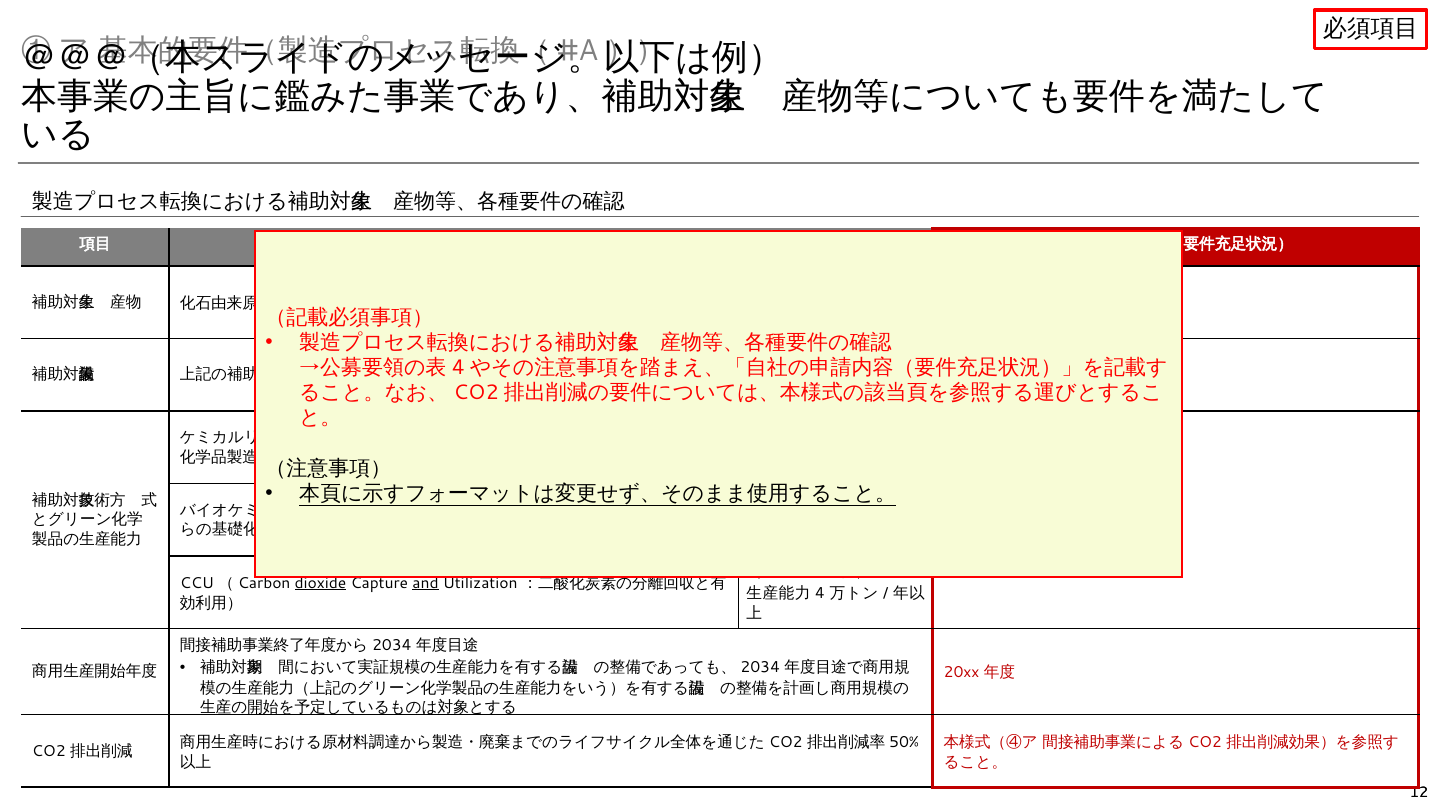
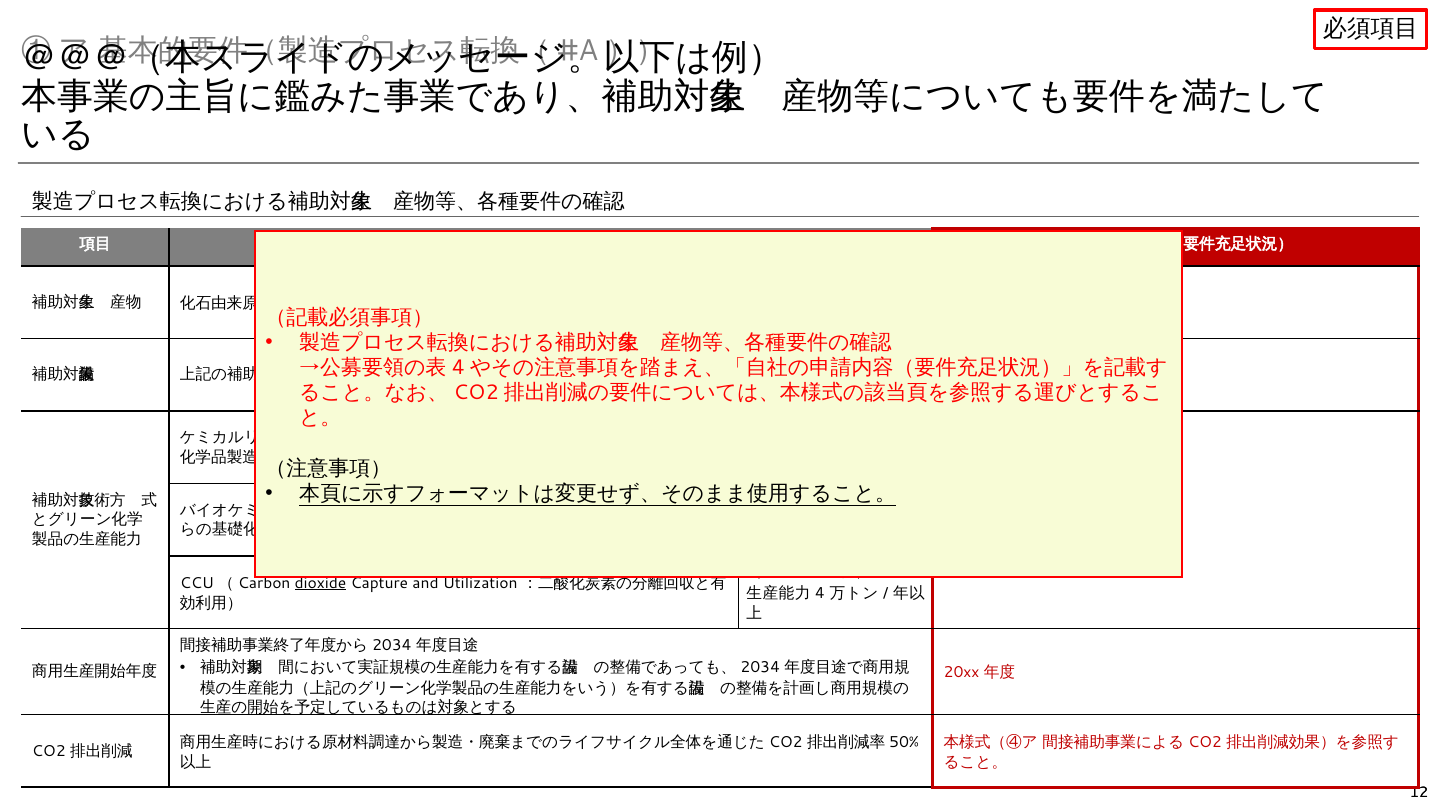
and underline: present -> none
